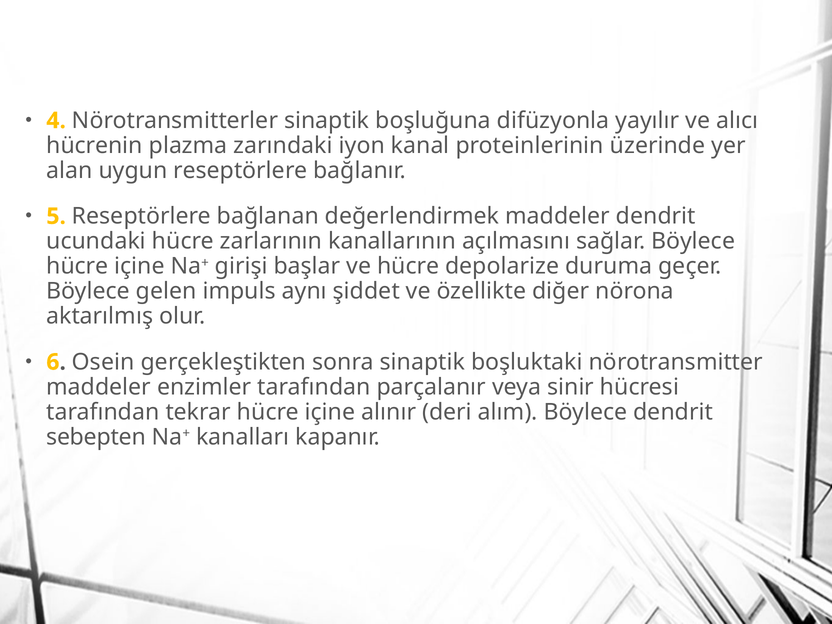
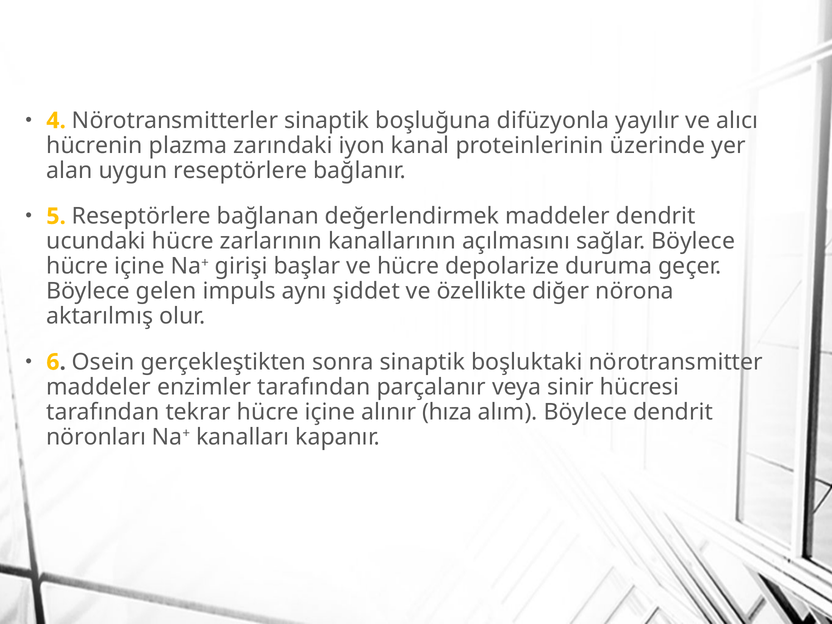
deri: deri -> hıza
sebepten: sebepten -> nöronları
